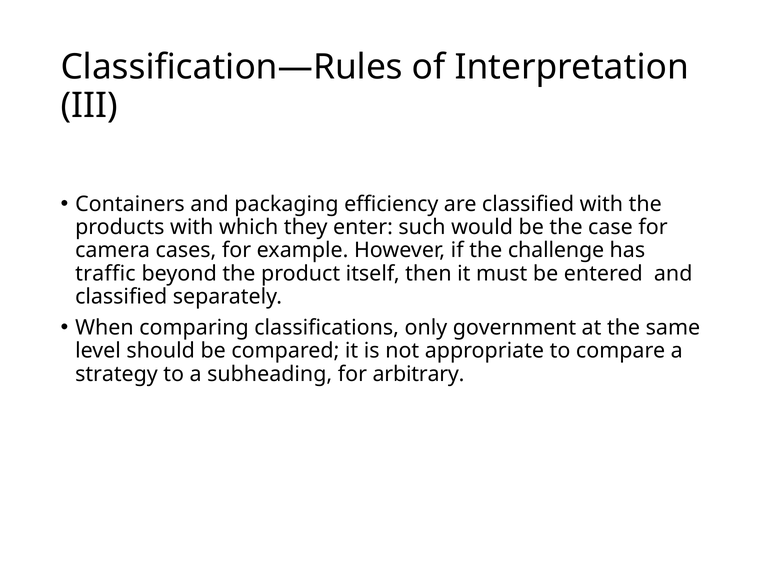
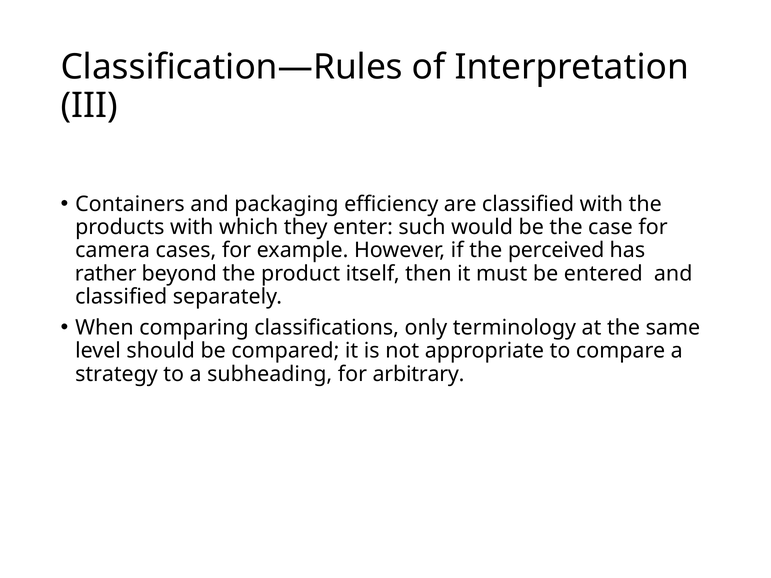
challenge: challenge -> perceived
traffic: traffic -> rather
government: government -> terminology
